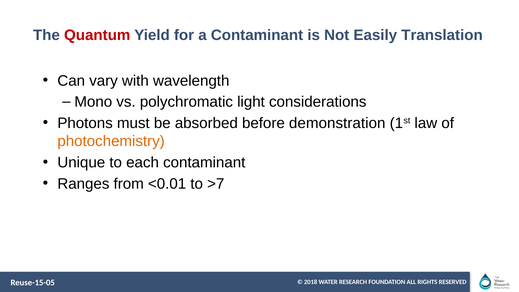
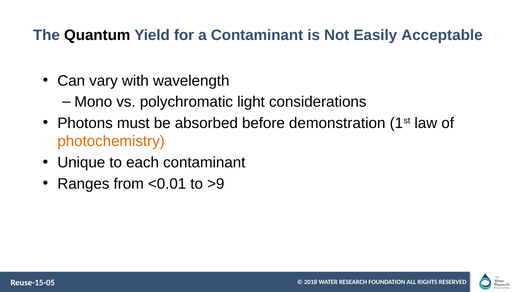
Quantum colour: red -> black
Translation: Translation -> Acceptable
>7: >7 -> >9
